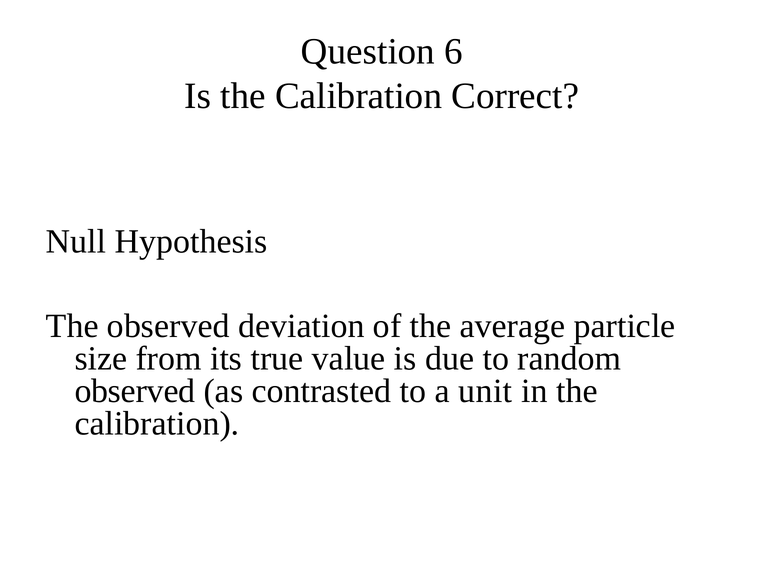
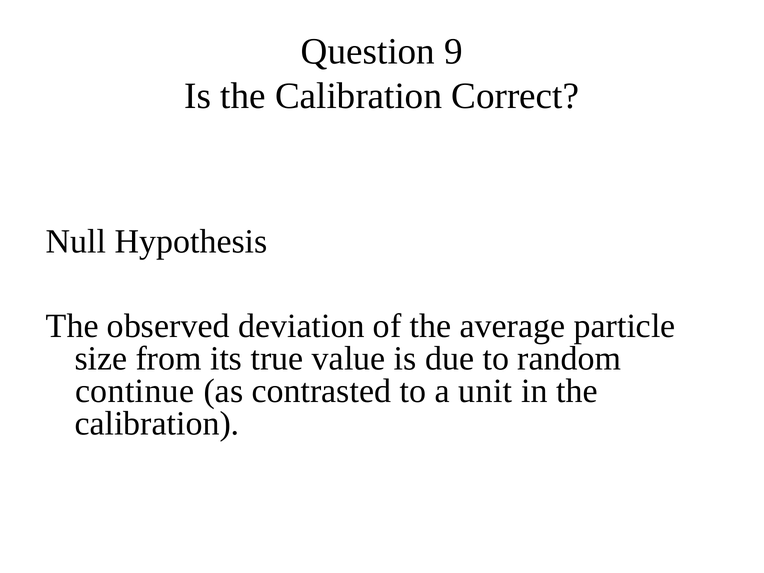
6: 6 -> 9
observed at (135, 391): observed -> continue
